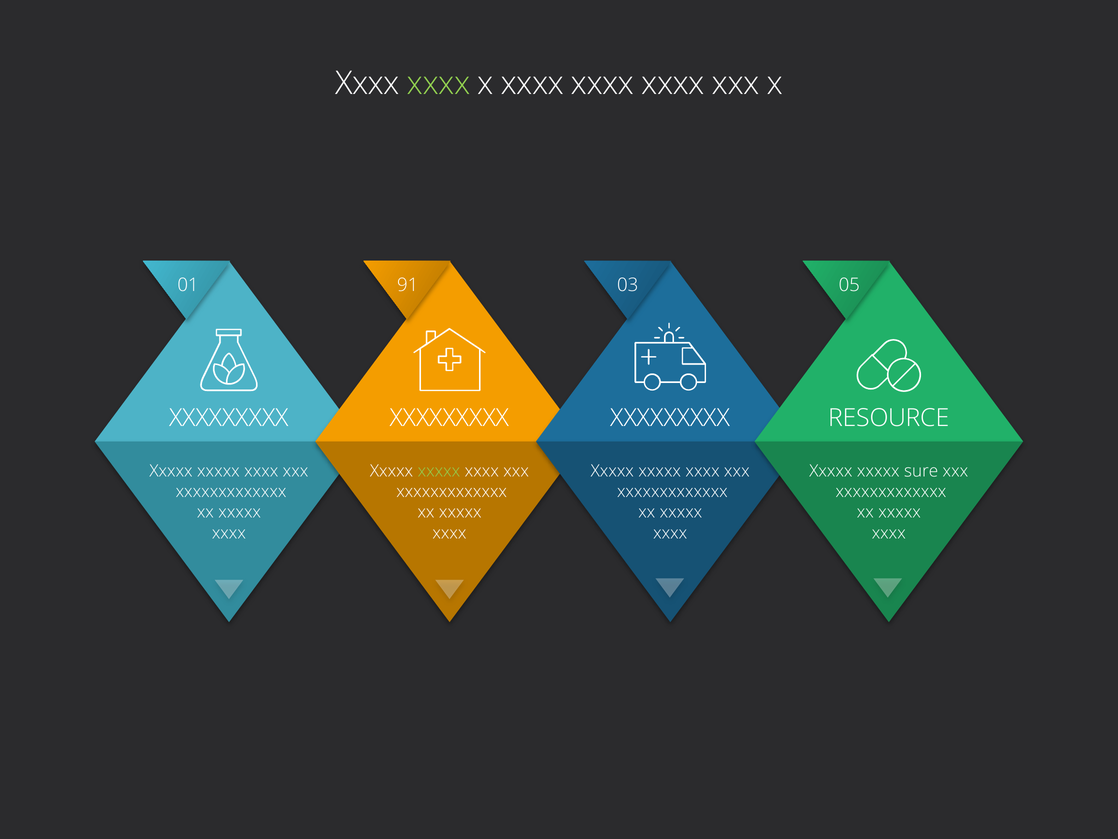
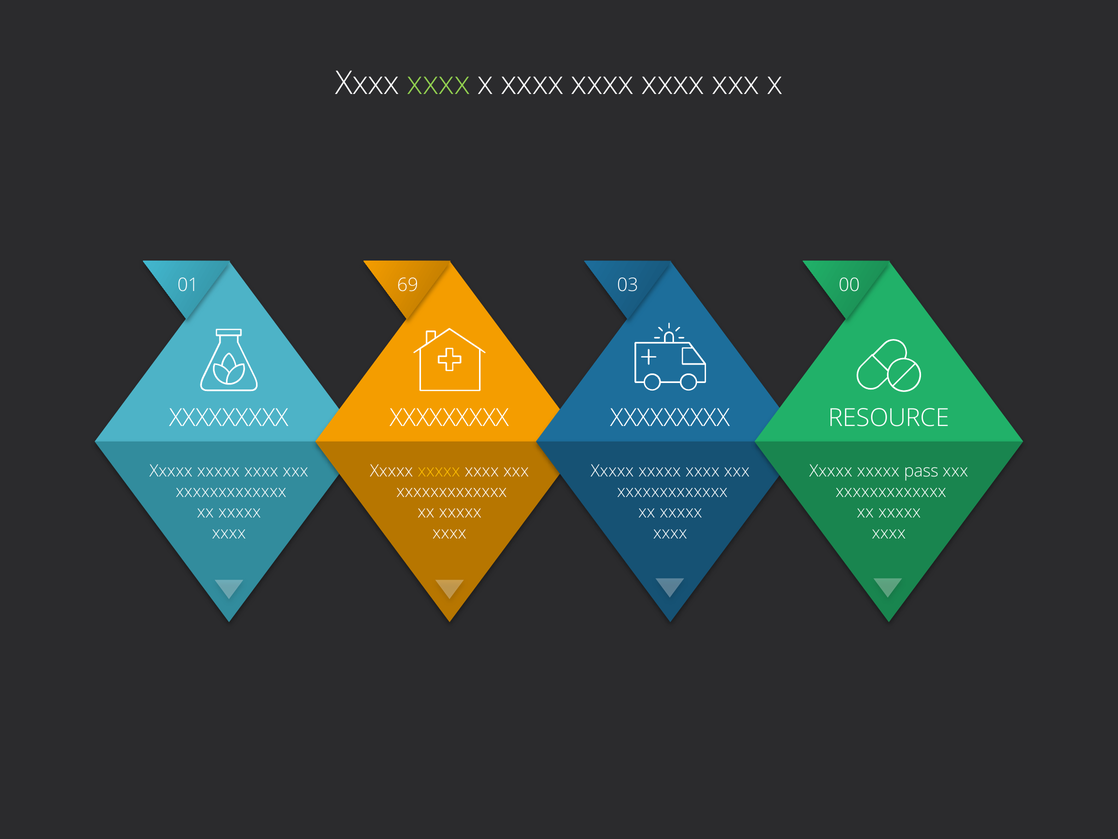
91: 91 -> 69
05: 05 -> 00
xxxxx at (439, 471) colour: light green -> yellow
sure: sure -> pass
